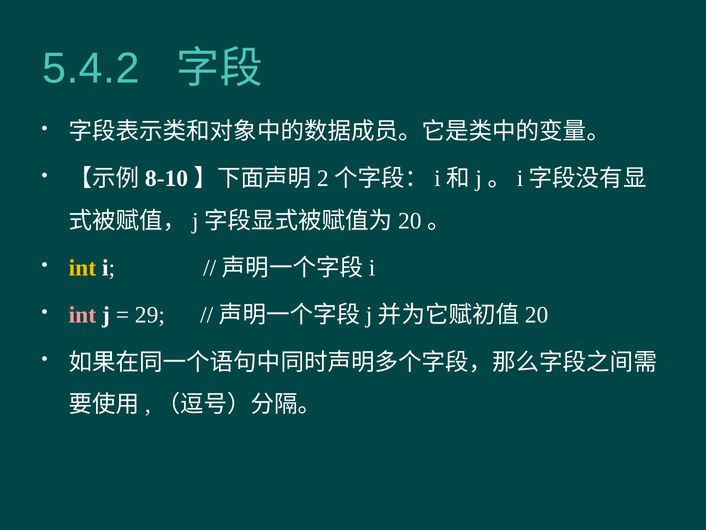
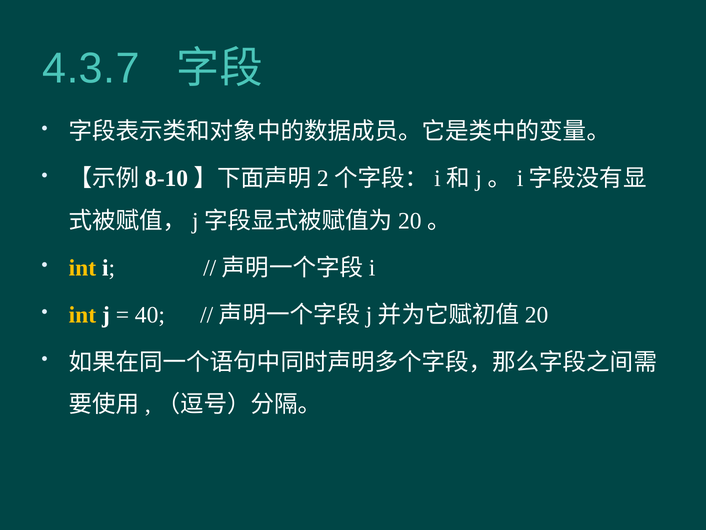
5.4.2: 5.4.2 -> 4.3.7
int at (82, 315) colour: pink -> yellow
29: 29 -> 40
